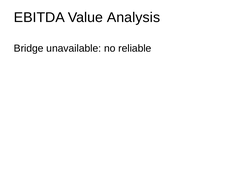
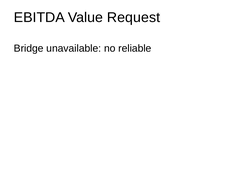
Analysis: Analysis -> Request
